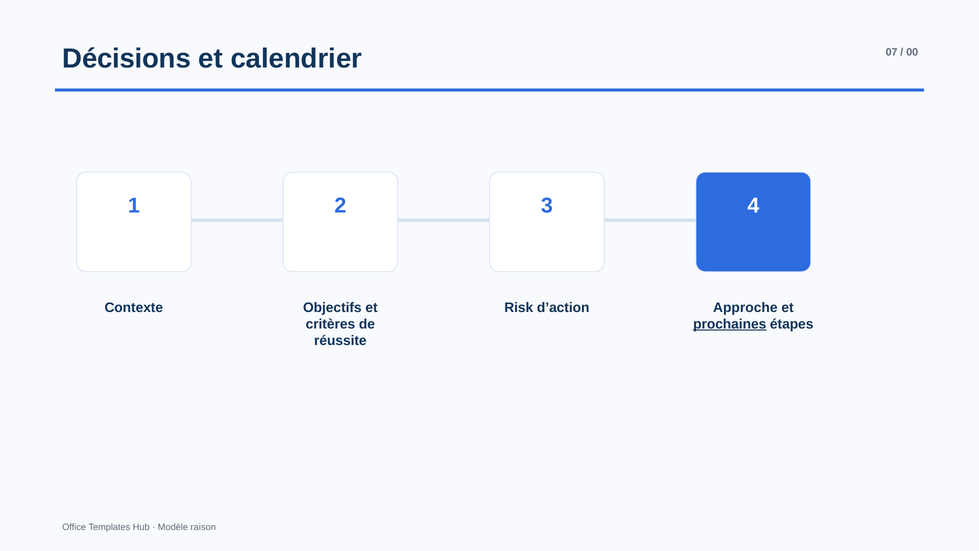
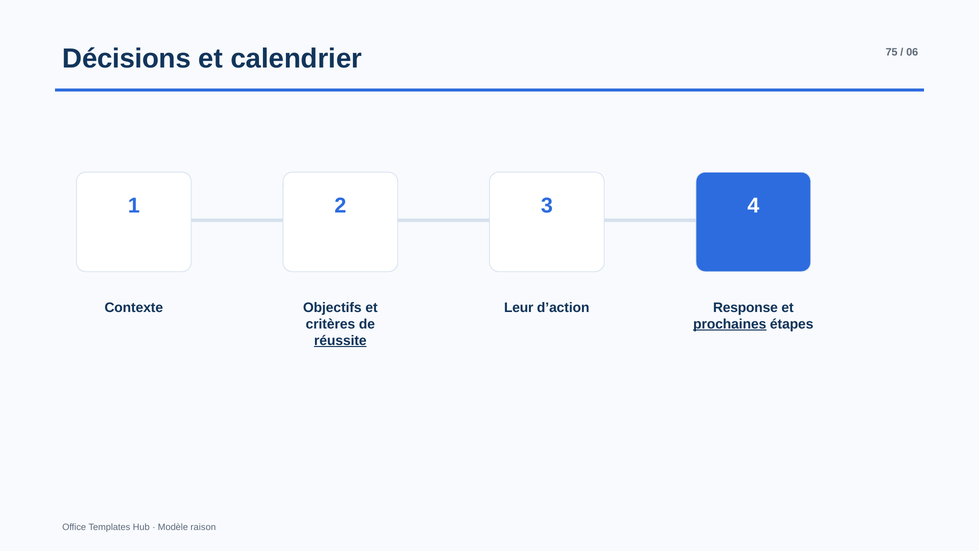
07: 07 -> 75
00: 00 -> 06
Risk: Risk -> Leur
Approche: Approche -> Response
réussite underline: none -> present
